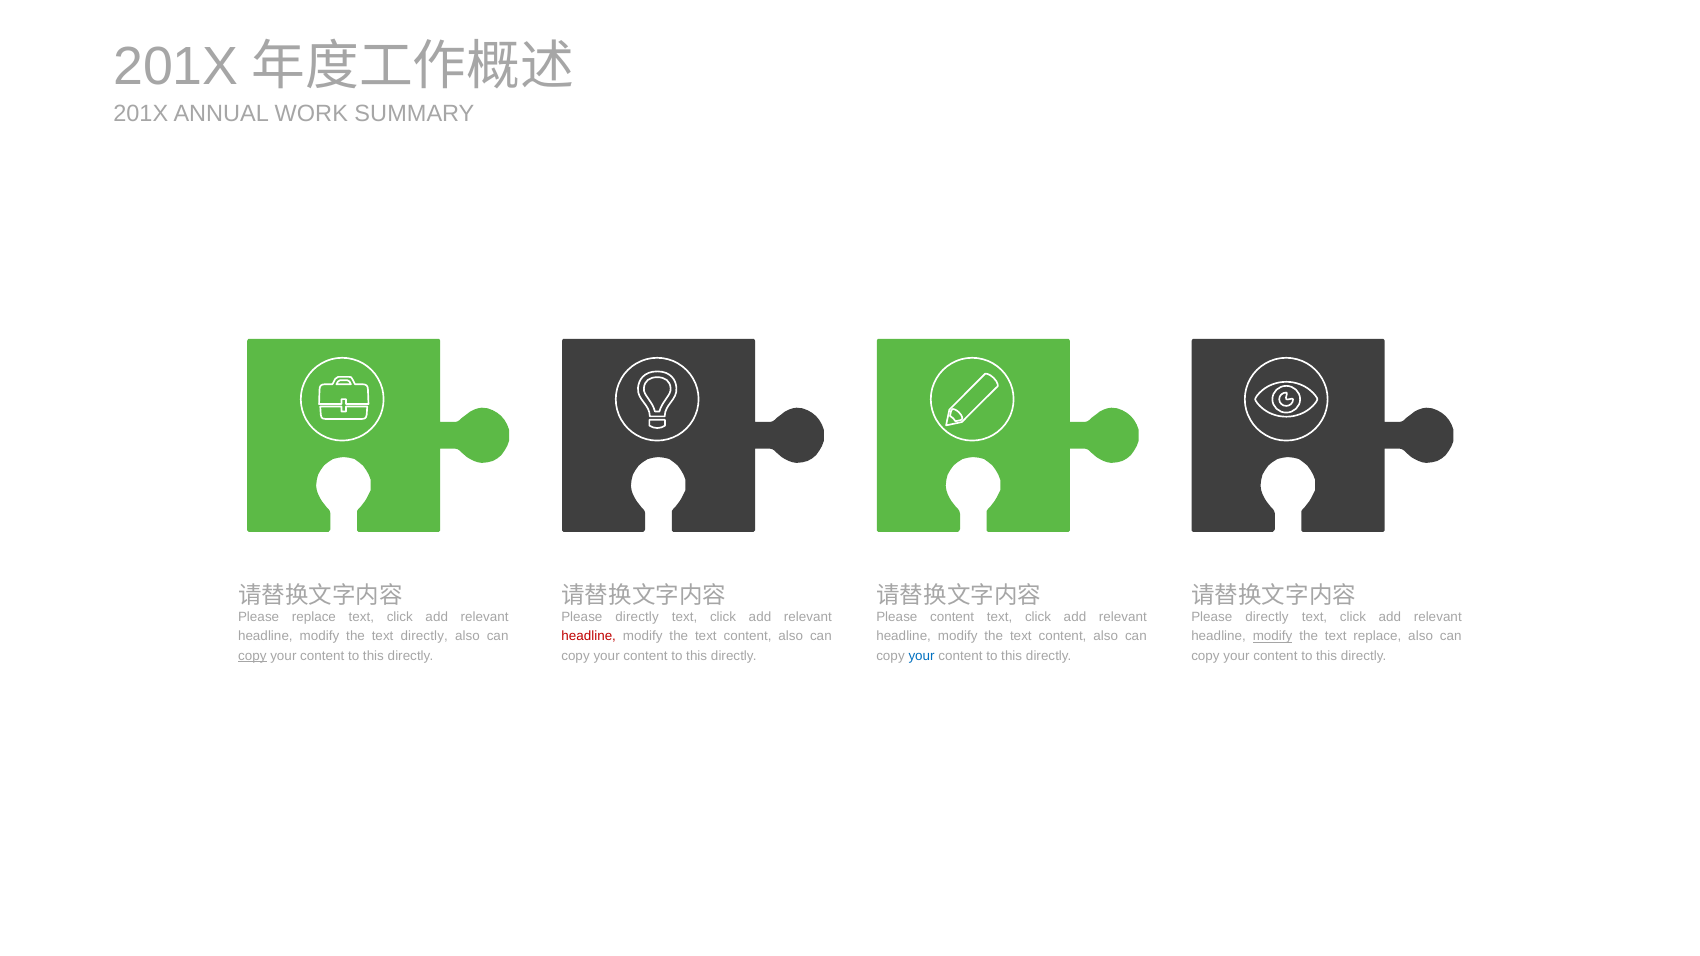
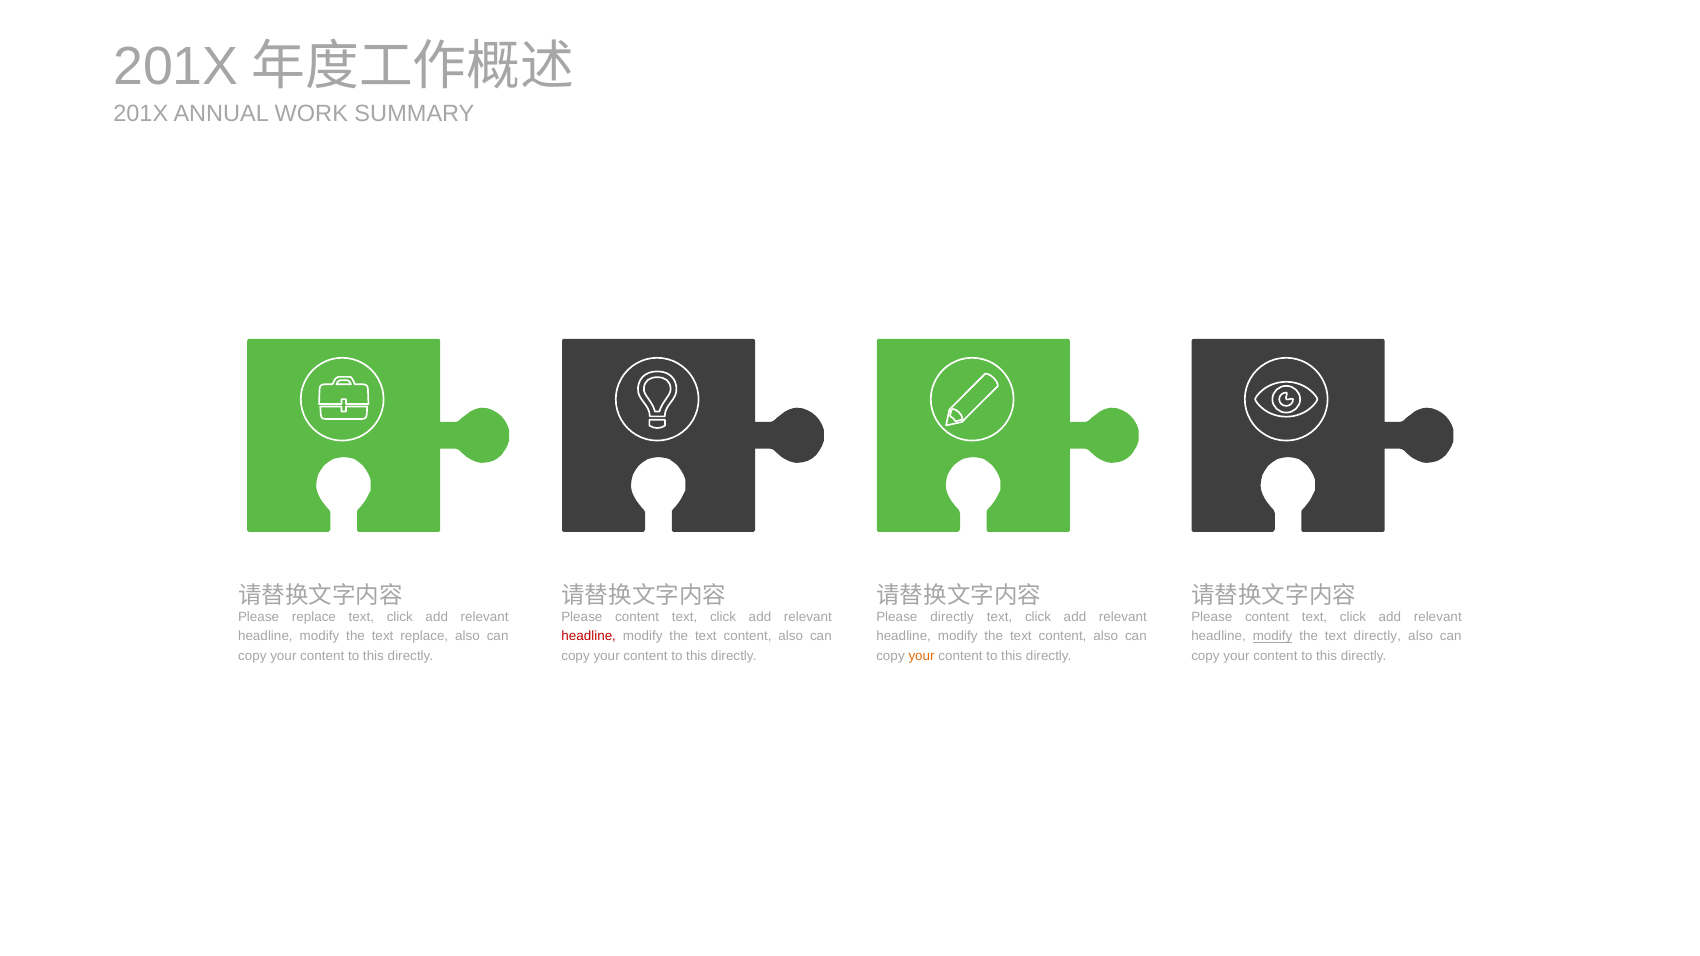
directly at (637, 617): directly -> content
Please content: content -> directly
directly at (1267, 617): directly -> content
text directly: directly -> replace
text replace: replace -> directly
copy at (252, 656) underline: present -> none
your at (922, 656) colour: blue -> orange
